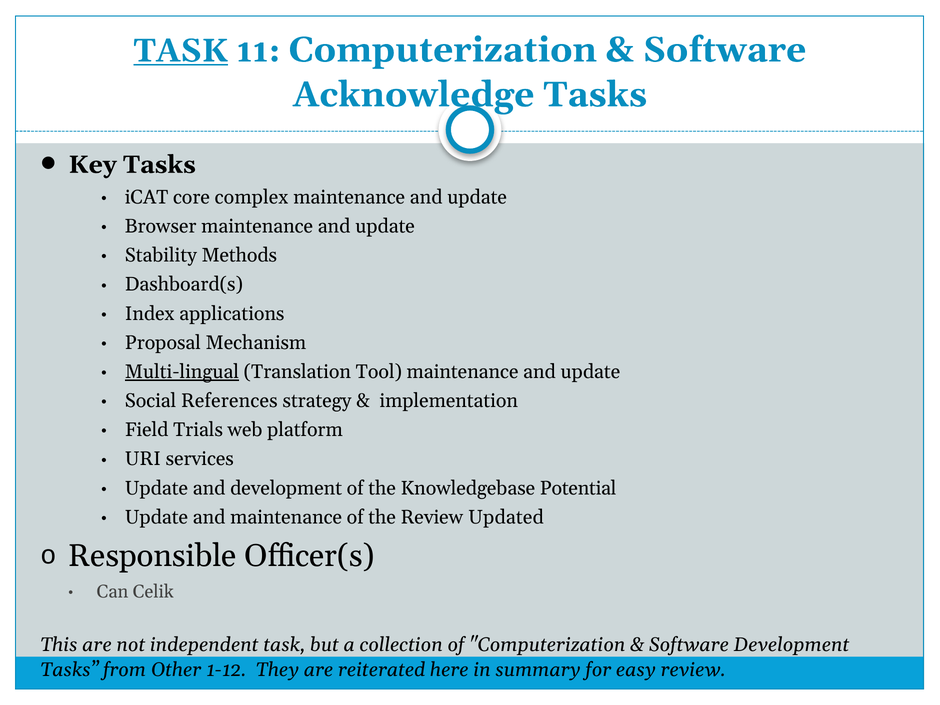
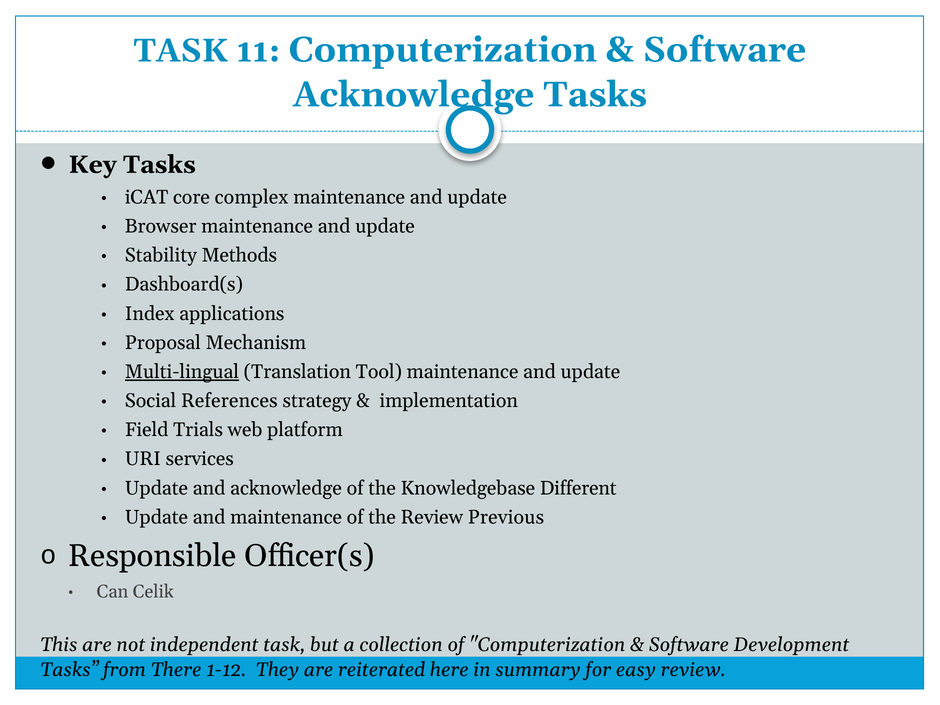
TASK at (181, 51) underline: present -> none
and development: development -> acknowledge
Potential: Potential -> Different
Updated: Updated -> Previous
Other: Other -> There
